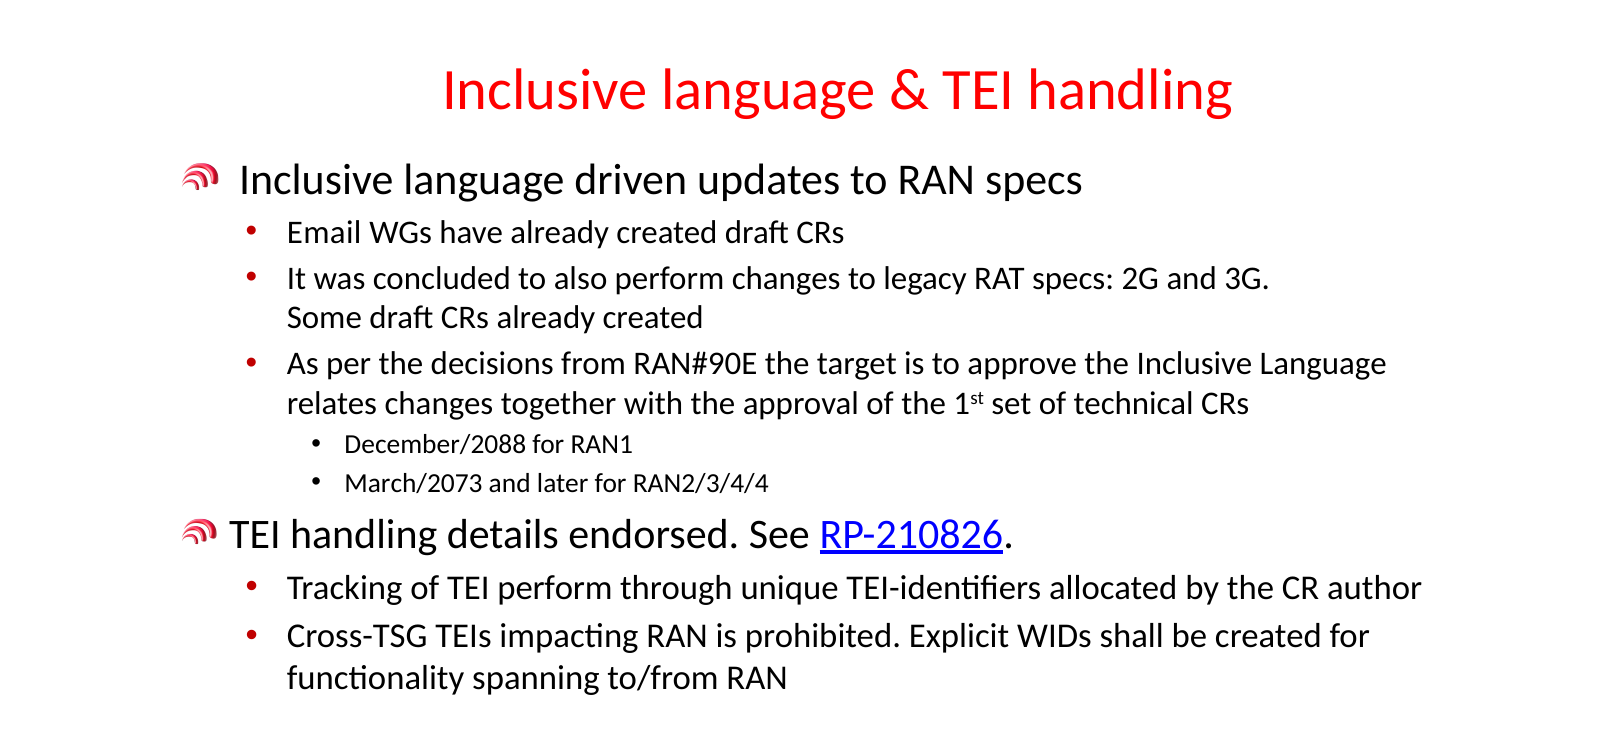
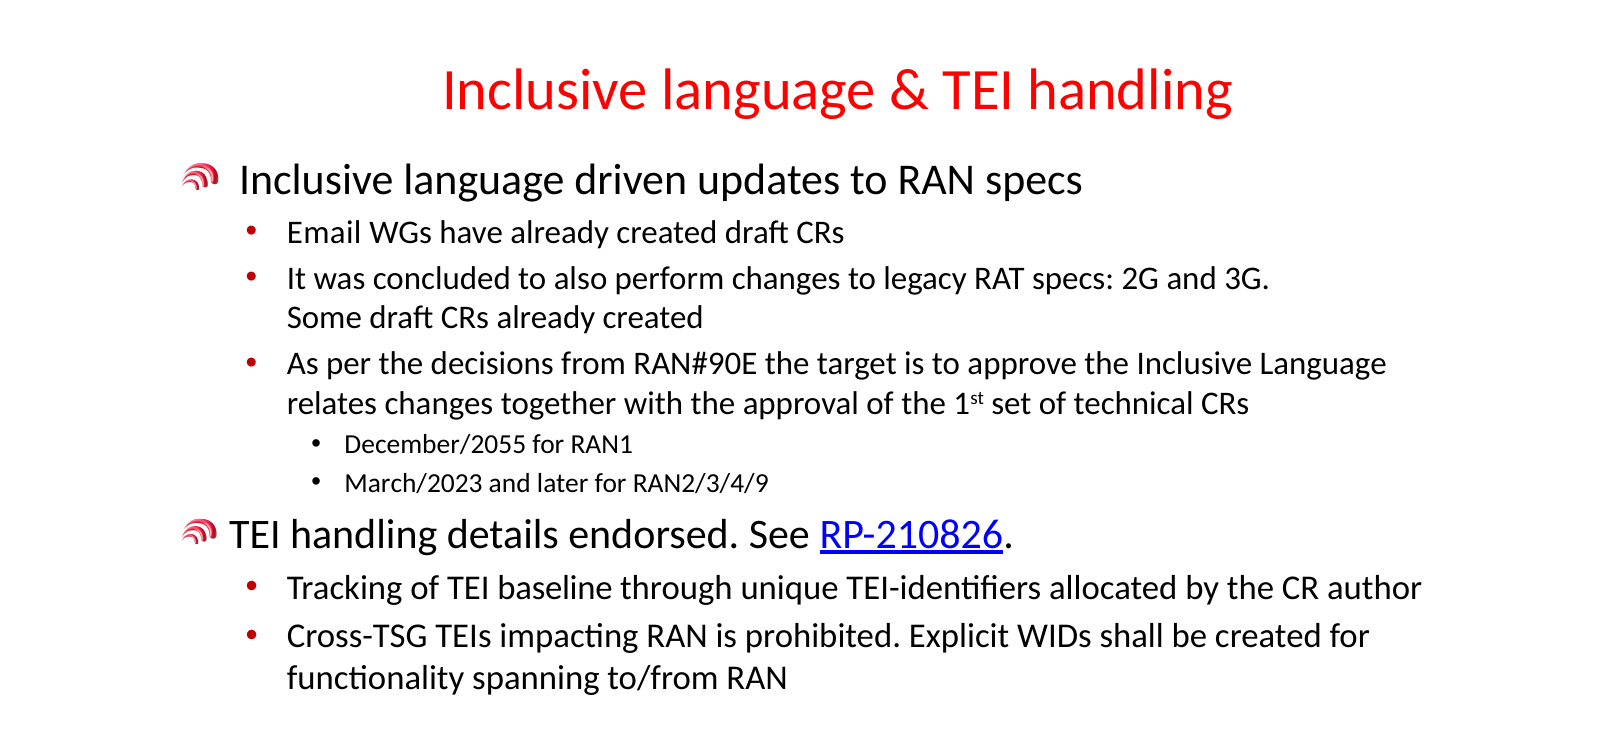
December/2088: December/2088 -> December/2055
March/2073: March/2073 -> March/2023
RAN2/3/4/4: RAN2/3/4/4 -> RAN2/3/4/9
TEI perform: perform -> baseline
